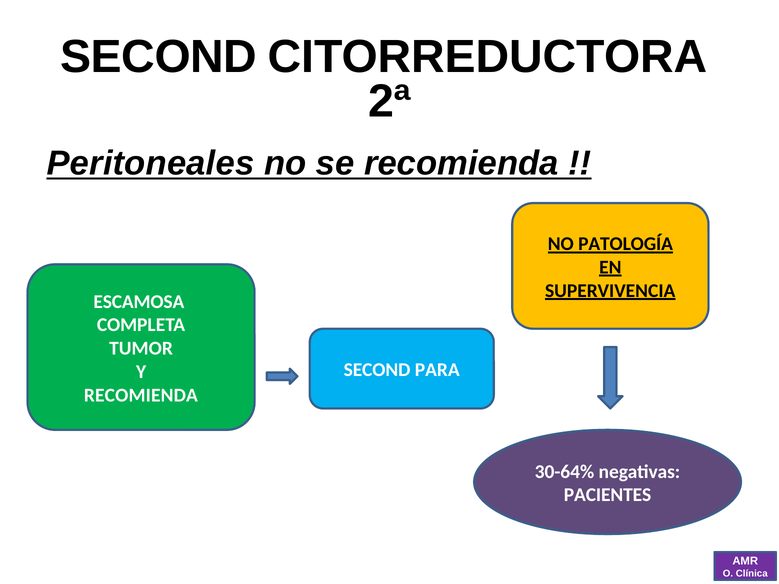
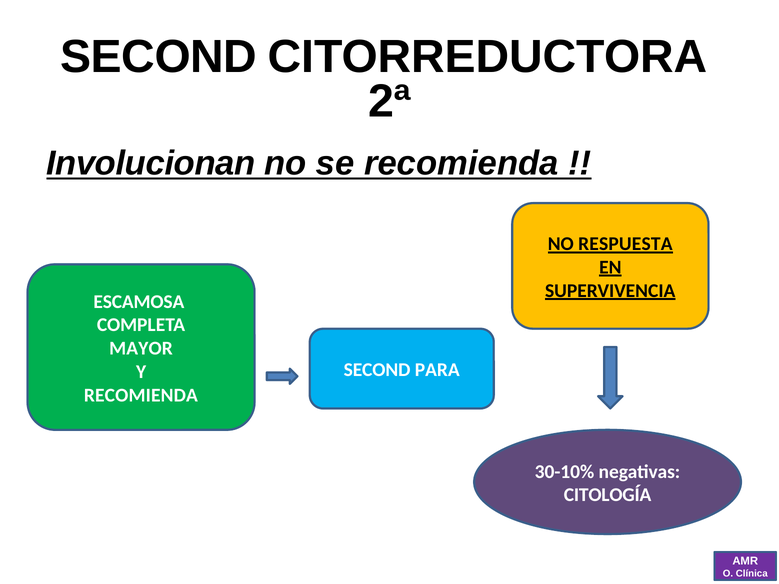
Peritoneales: Peritoneales -> Involucionan
PATOLOGÍA: PATOLOGÍA -> RESPUESTA
TUMOR: TUMOR -> MAYOR
30-64%: 30-64% -> 30-10%
PACIENTES: PACIENTES -> CITOLOGÍA
